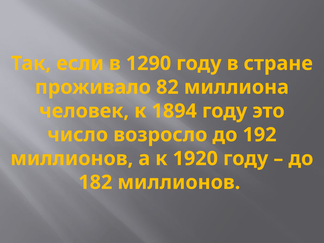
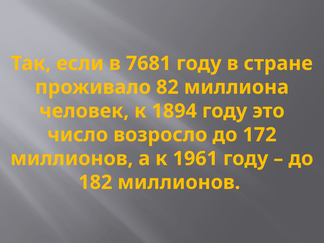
1290: 1290 -> 7681
192: 192 -> 172
1920: 1920 -> 1961
